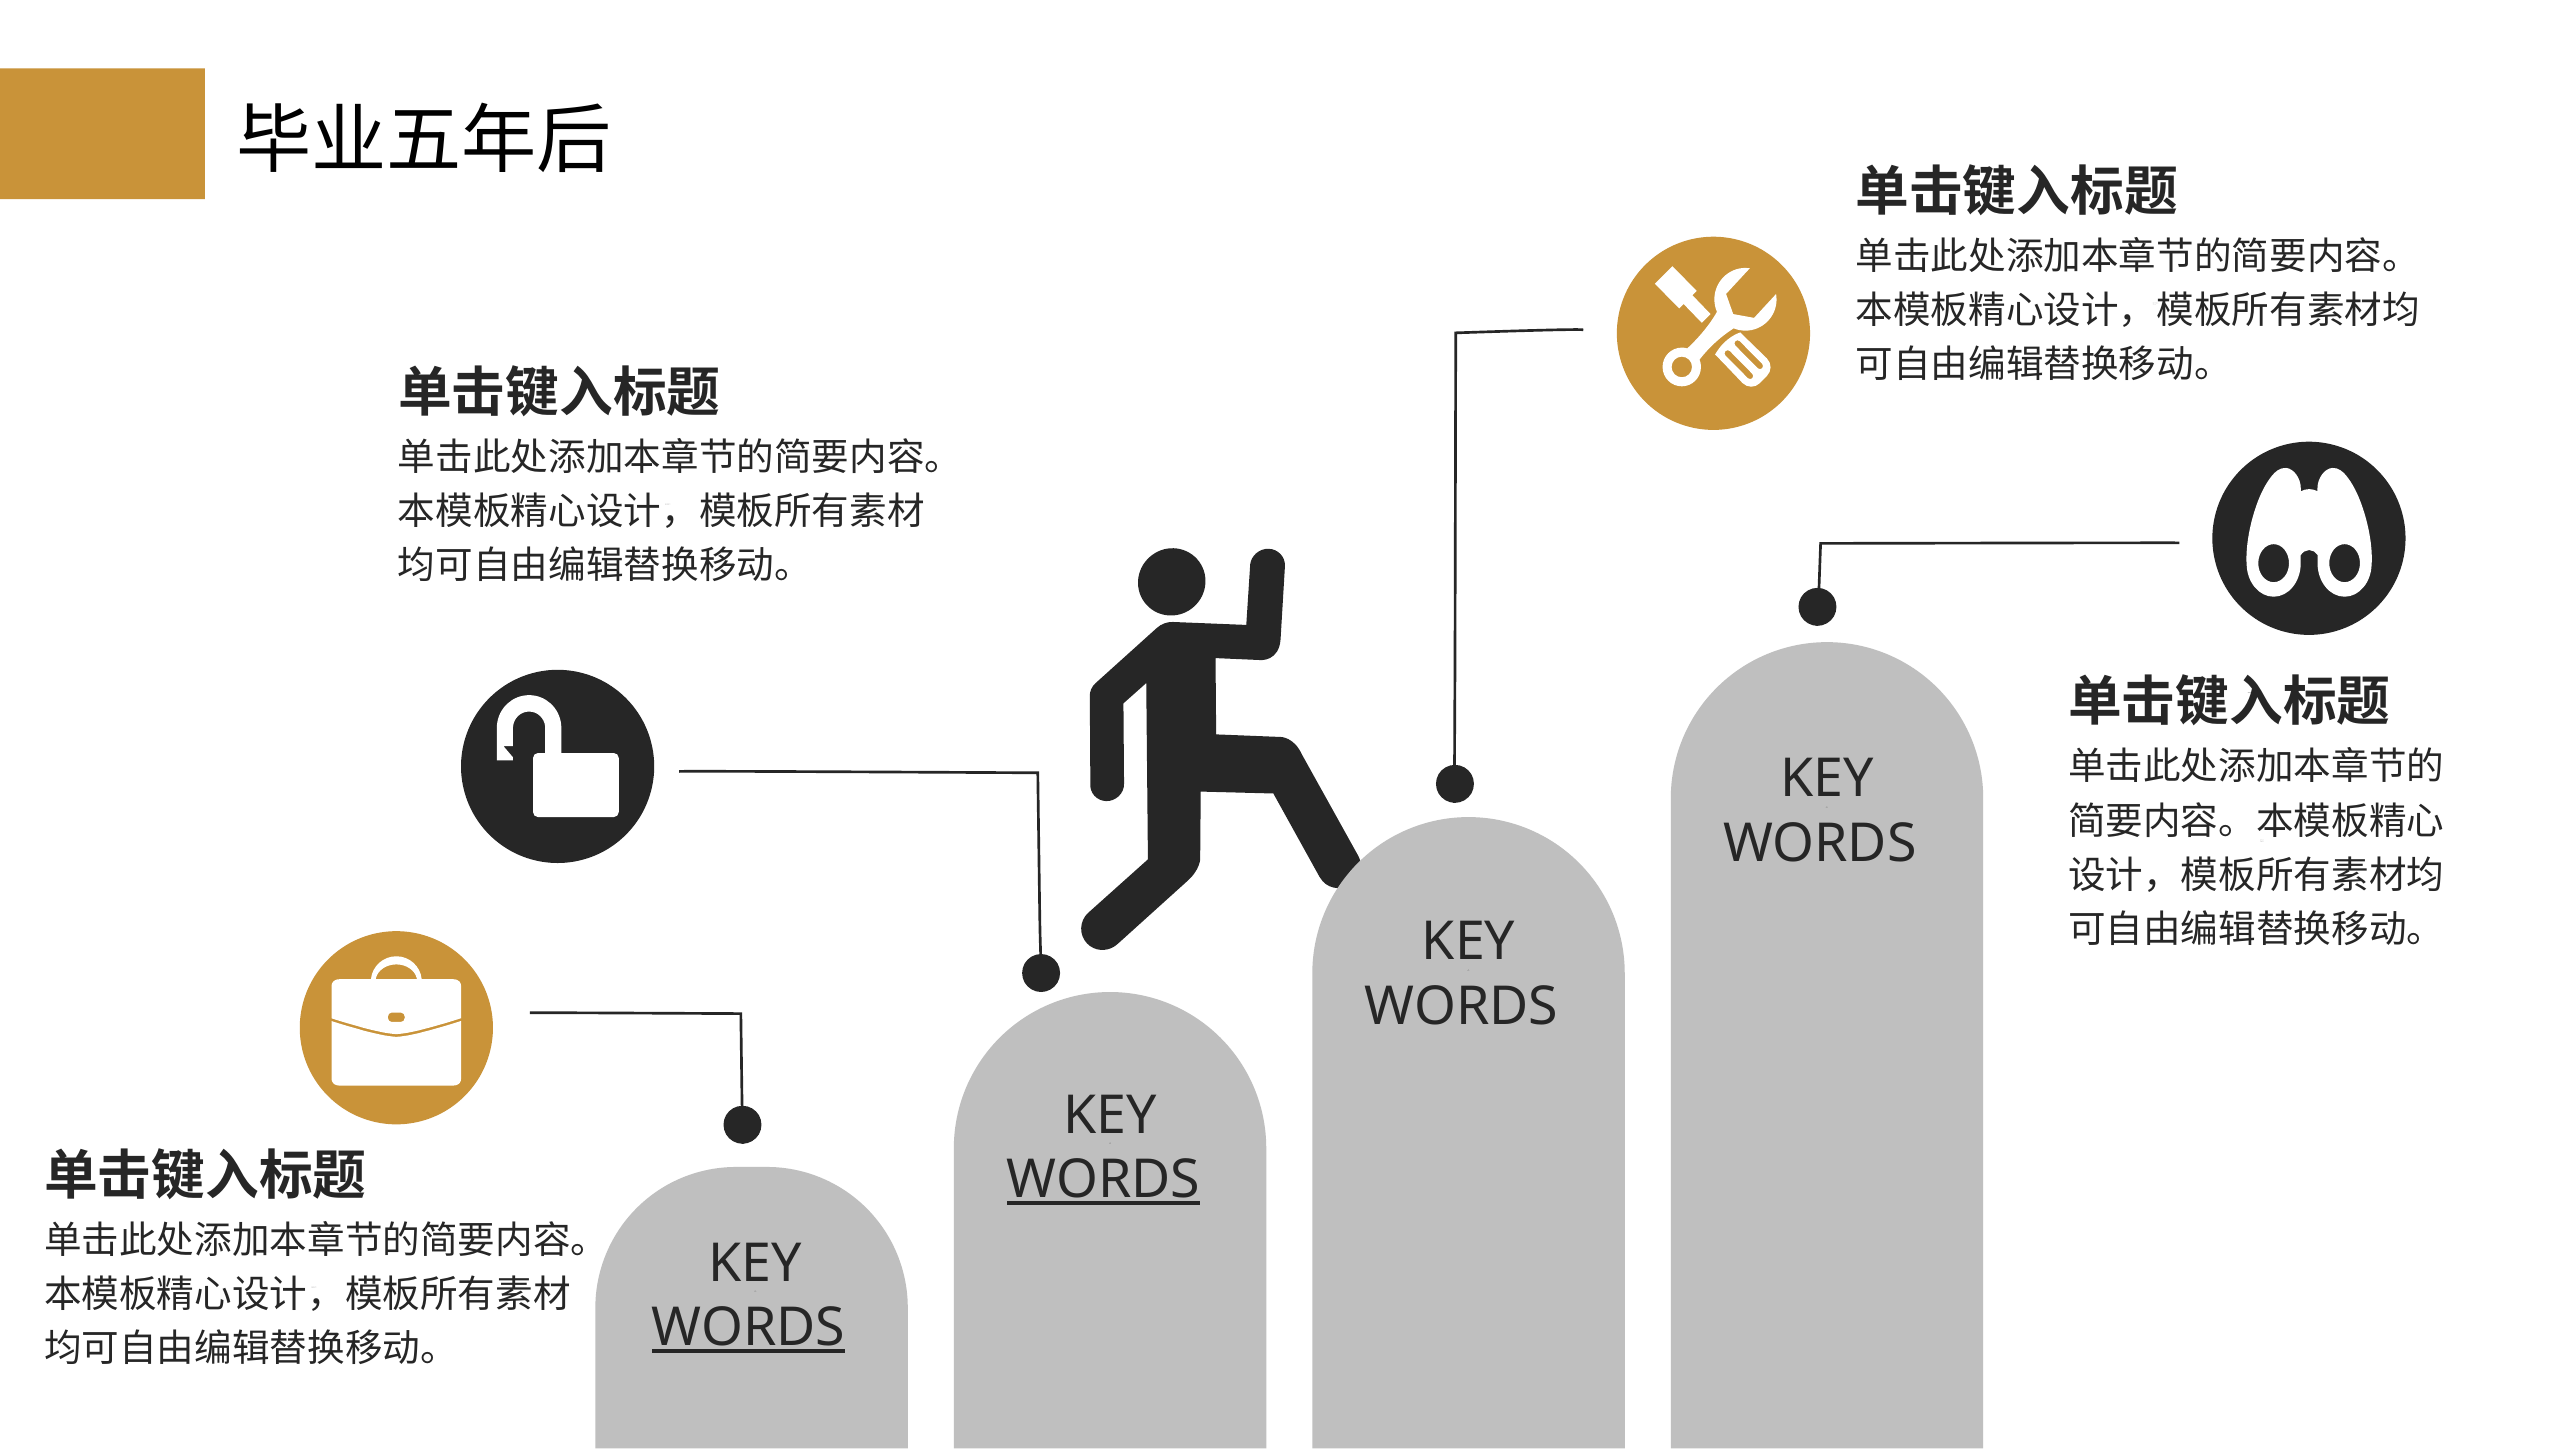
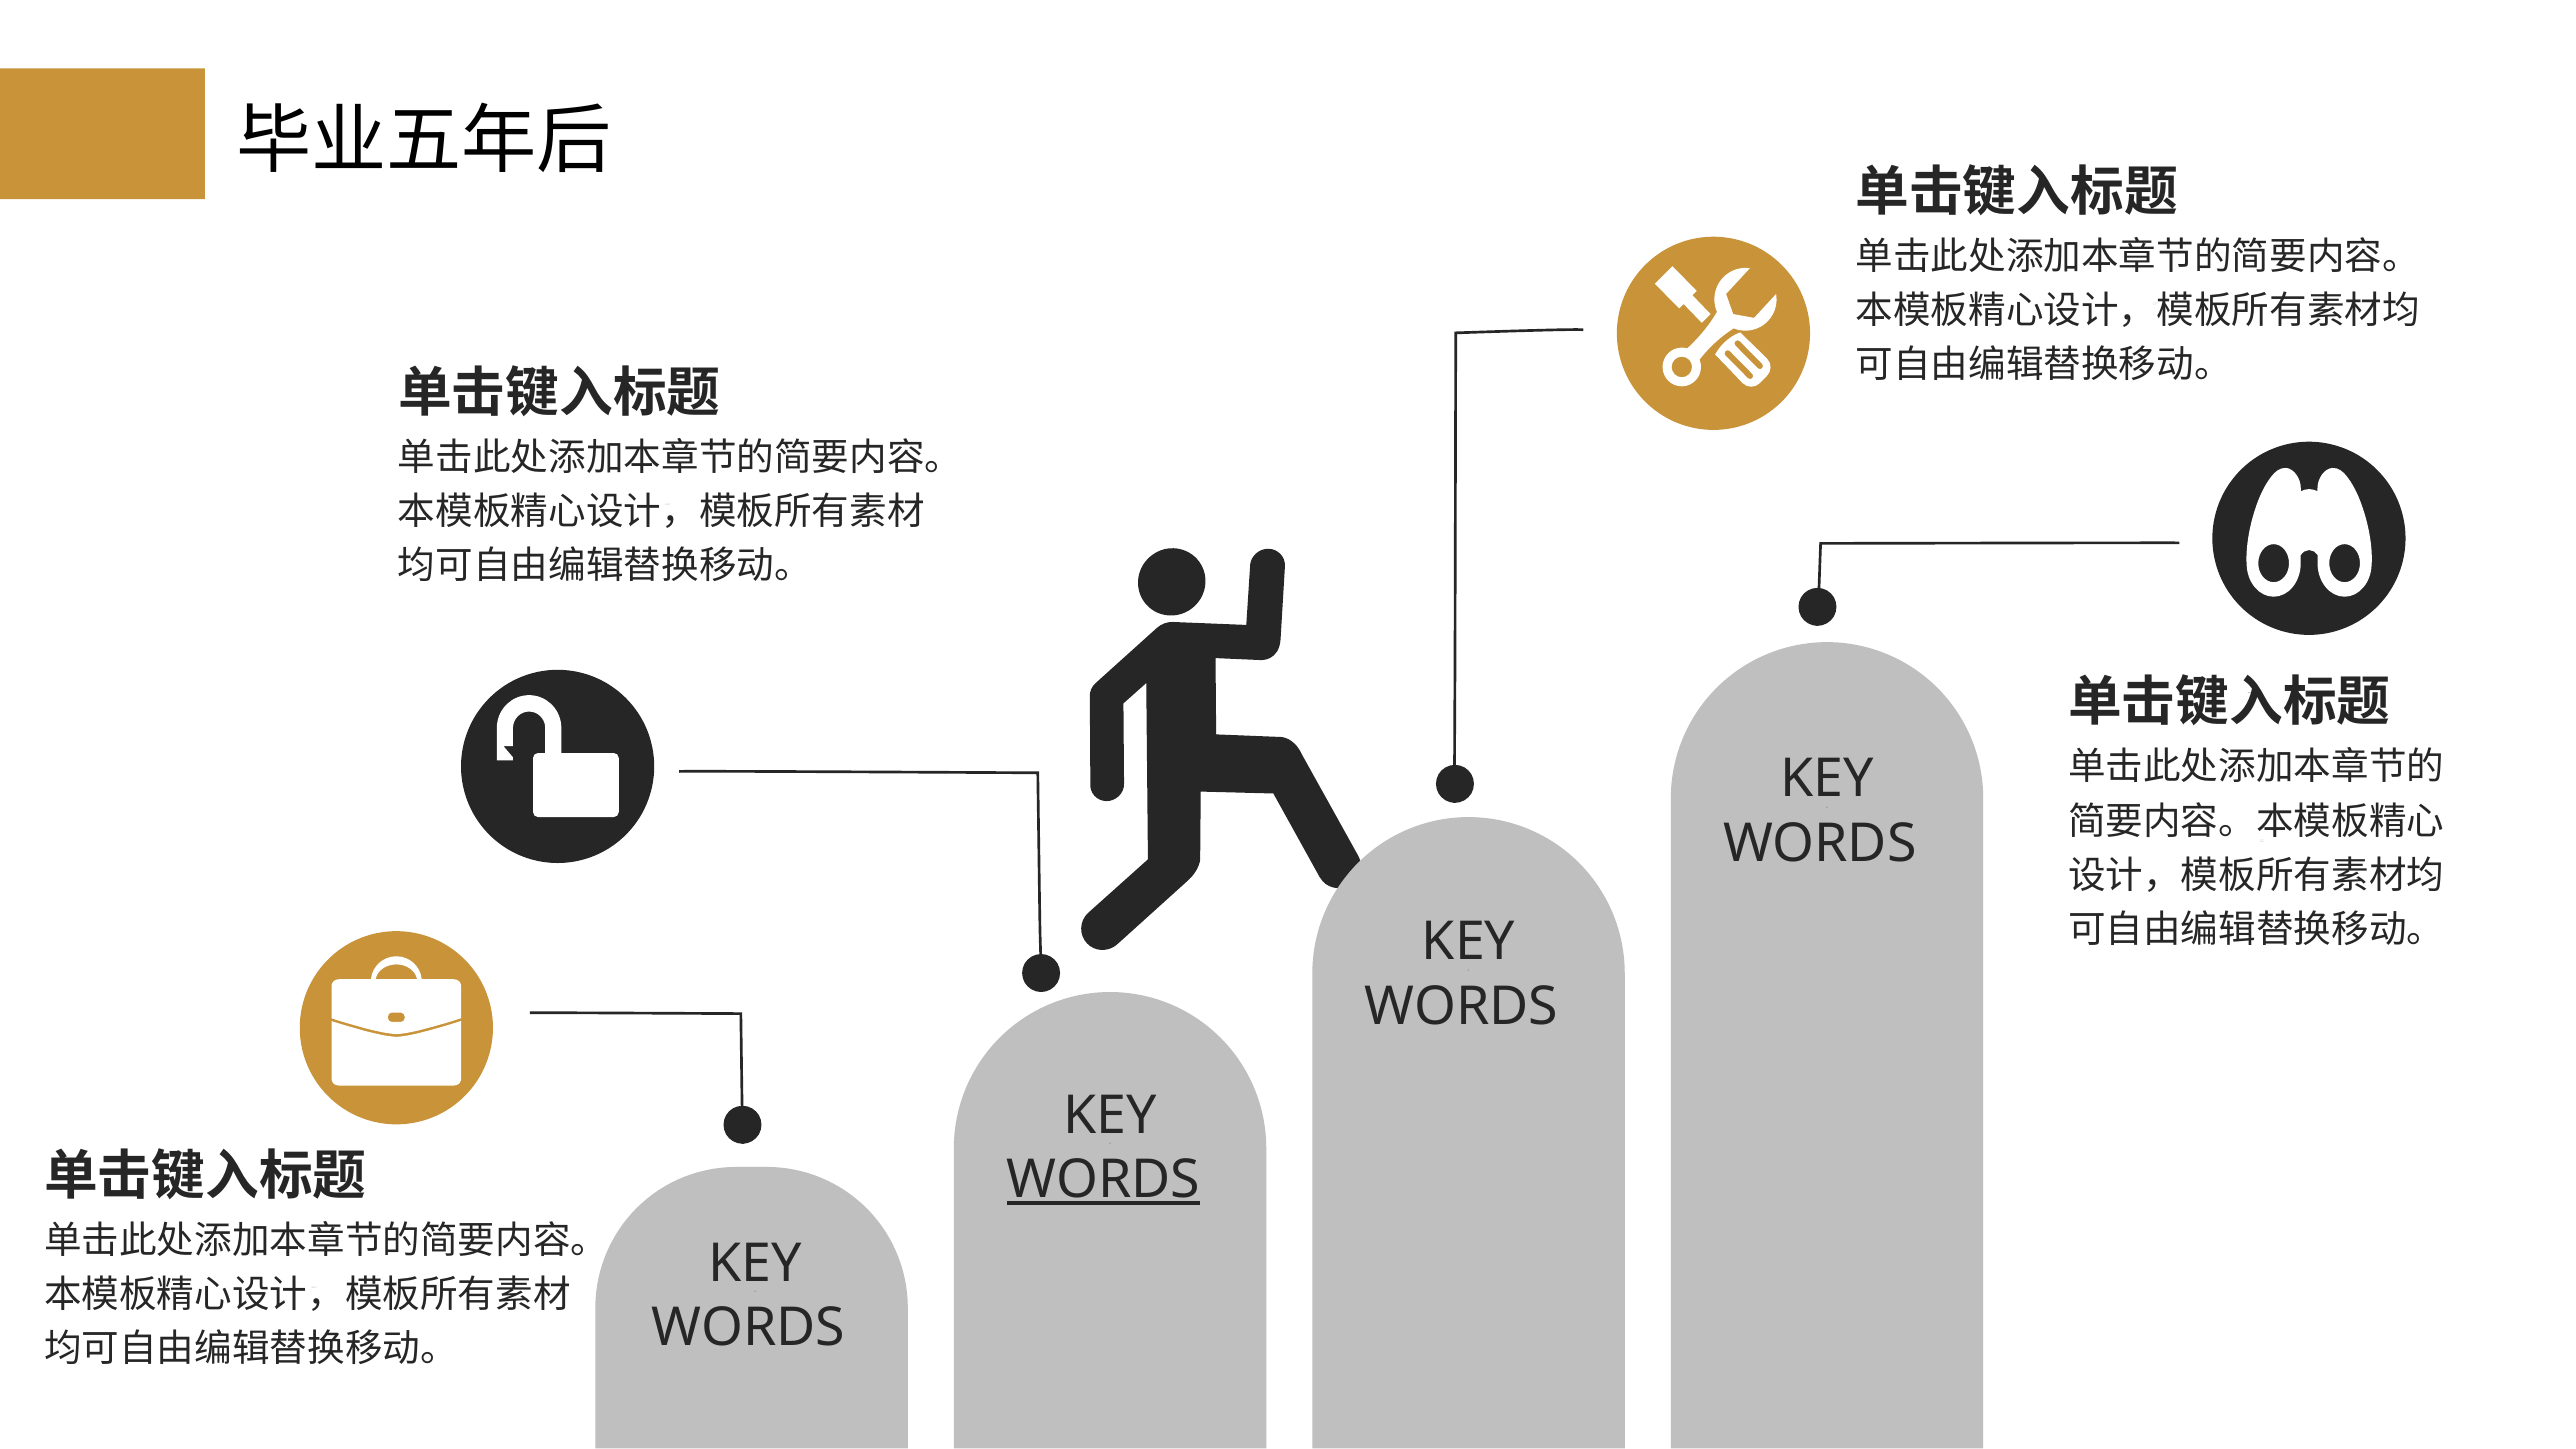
WORDS at (749, 1328) underline: present -> none
